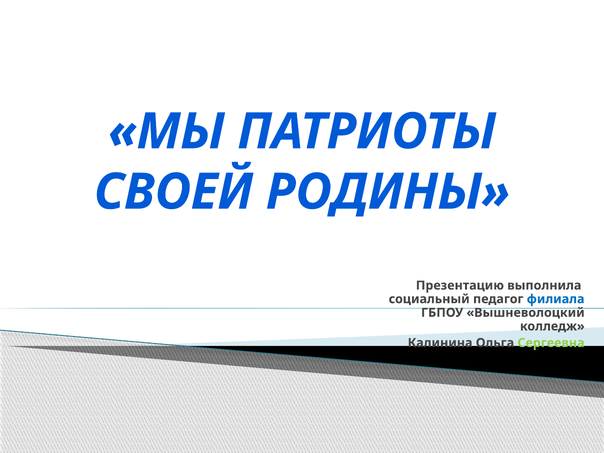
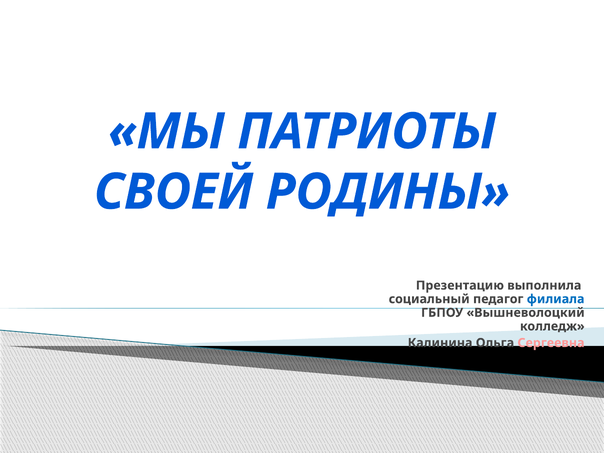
Сергеевна colour: light green -> pink
